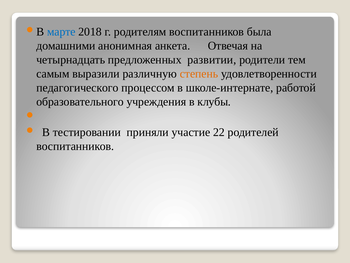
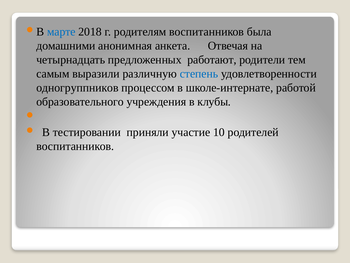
развитии: развитии -> работают
степень colour: orange -> blue
педагогического: педагогического -> одногруппников
22: 22 -> 10
